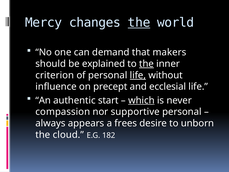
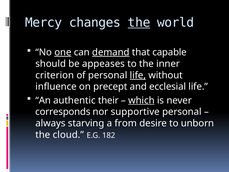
one underline: none -> present
demand underline: none -> present
makers: makers -> capable
explained: explained -> appeases
the at (146, 64) underline: present -> none
start: start -> their
compassion: compassion -> corresponds
appears: appears -> starving
frees: frees -> from
